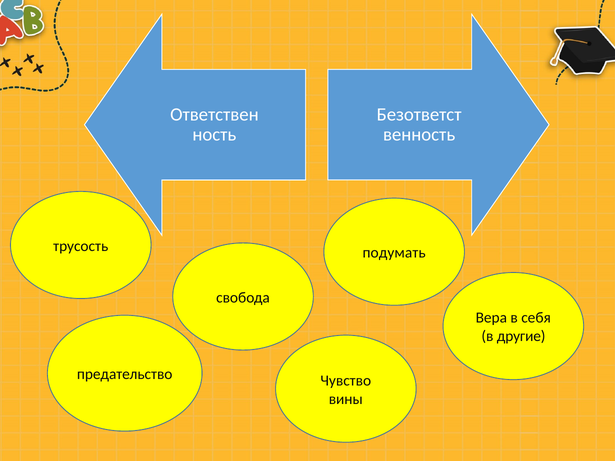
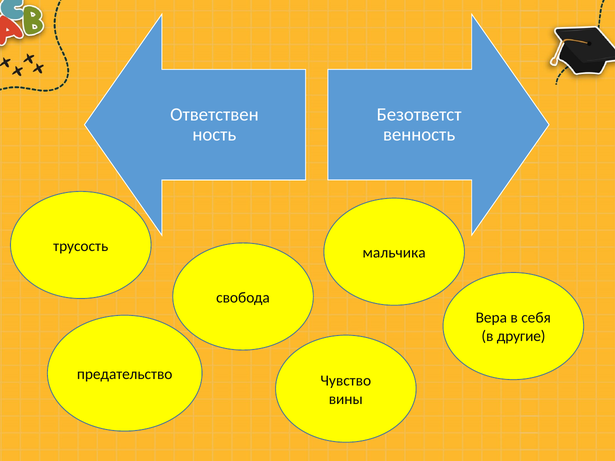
подумать: подумать -> мальчика
